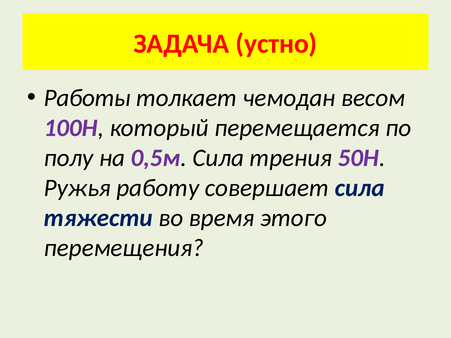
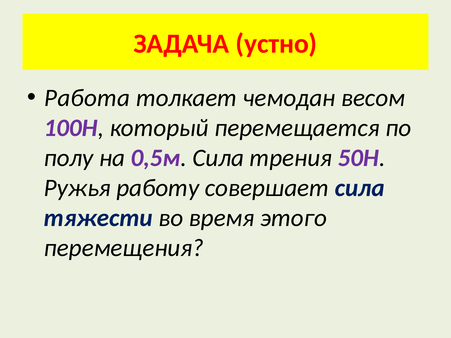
Работы: Работы -> Работа
